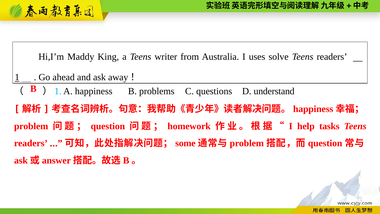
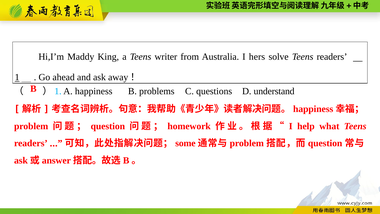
uses: uses -> hers
tasks: tasks -> what
